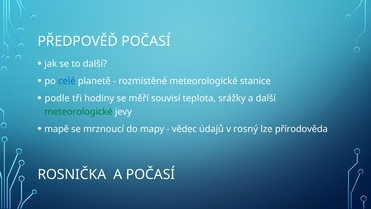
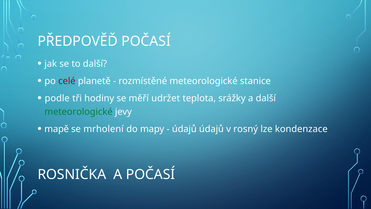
celé colour: blue -> red
souvisí: souvisí -> udržet
mrznoucí: mrznoucí -> mrholení
vědec at (184, 129): vědec -> údajů
přírodověda: přírodověda -> kondenzace
